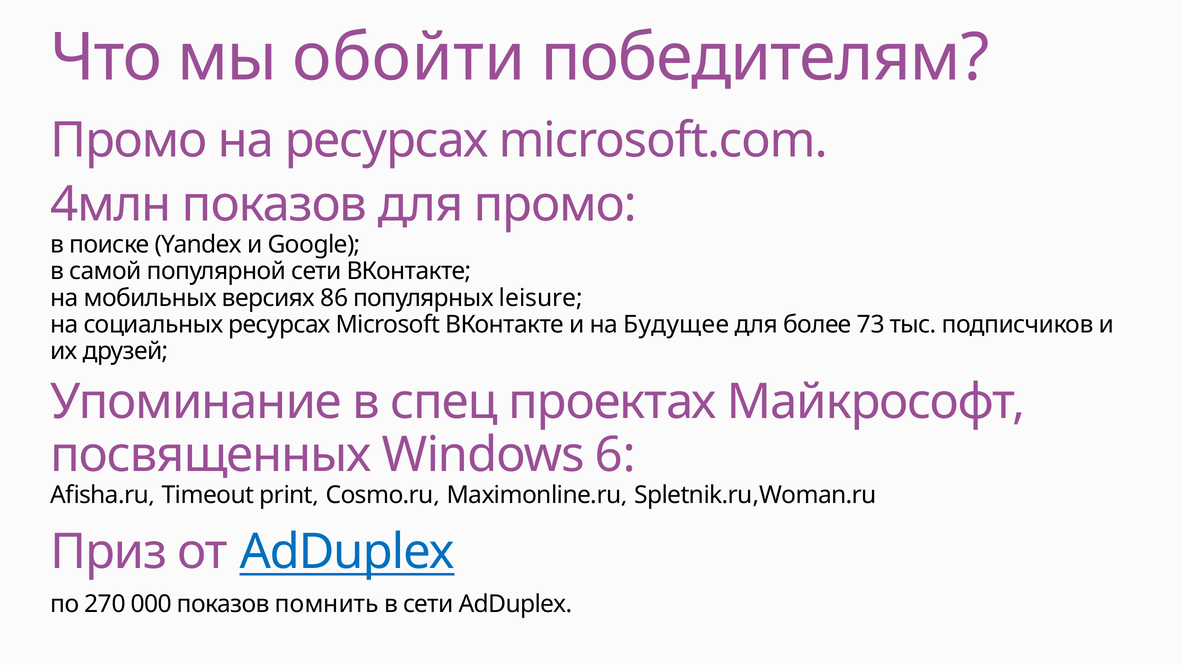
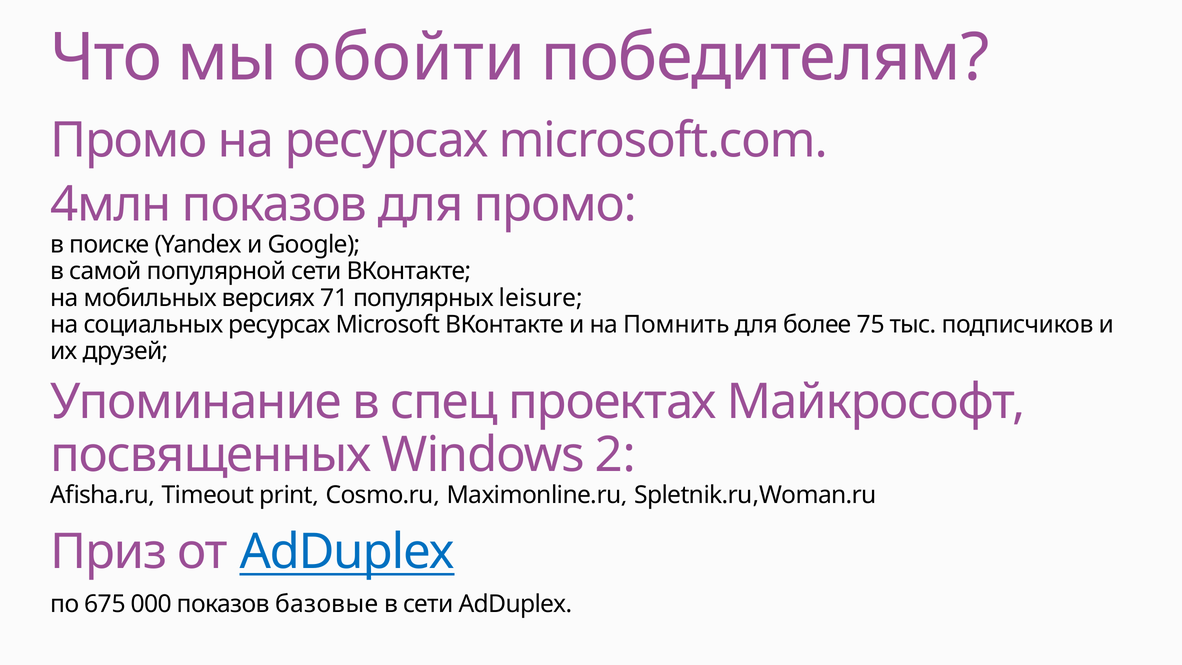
86: 86 -> 71
Будущее: Будущее -> Помнить
73: 73 -> 75
6: 6 -> 2
270: 270 -> 675
помнить: помнить -> базовые
